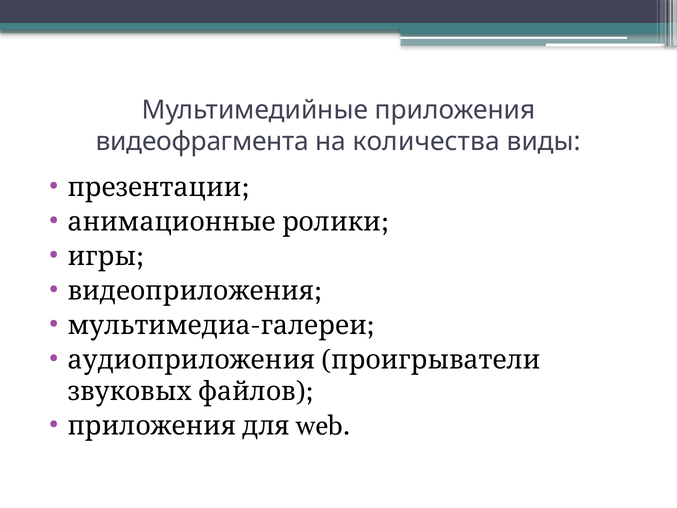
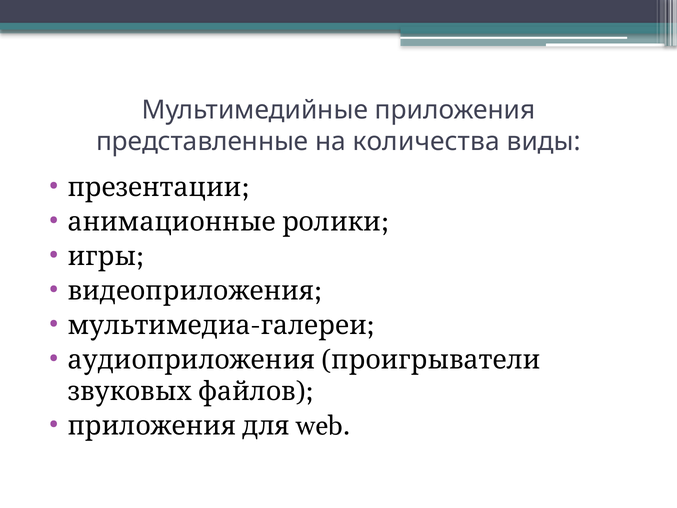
видеофрагмента: видеофрагмента -> представленные
